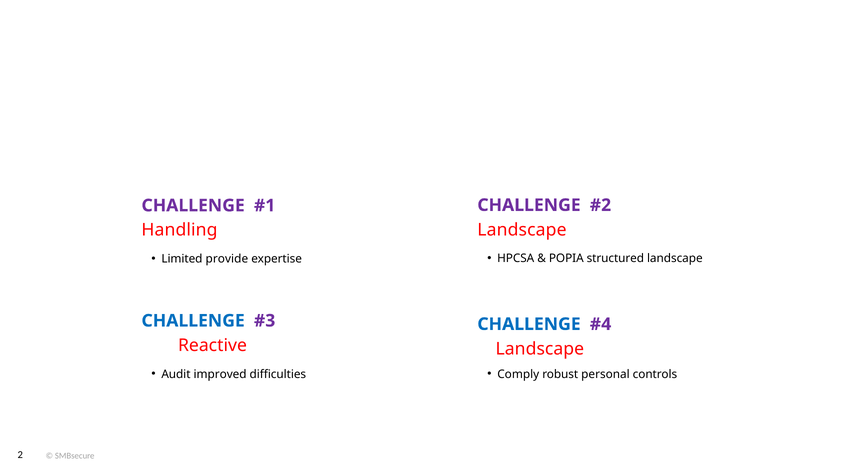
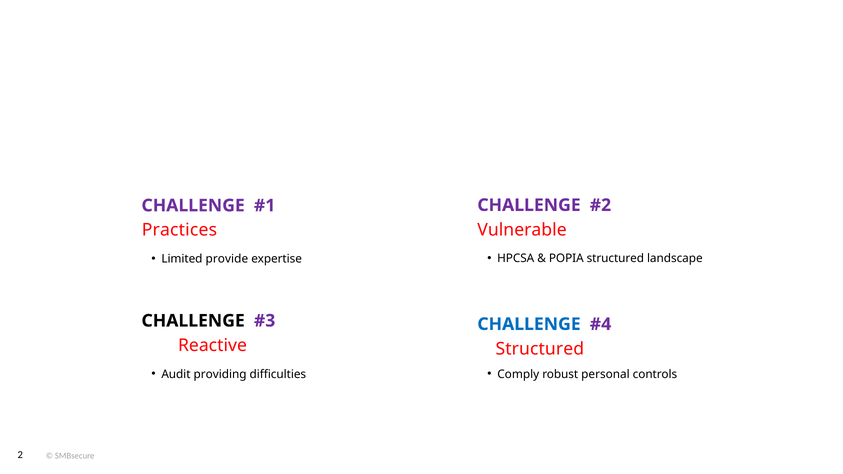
Landscape at (522, 230): Landscape -> Vulnerable
Handling: Handling -> Practices
CHALLENGE at (193, 321) colour: blue -> black
Landscape at (540, 349): Landscape -> Structured
improved: improved -> providing
